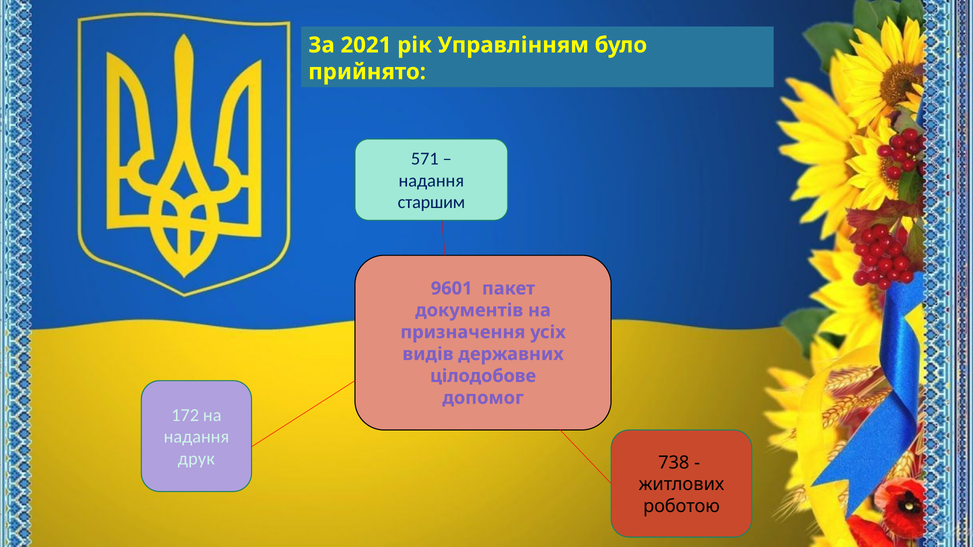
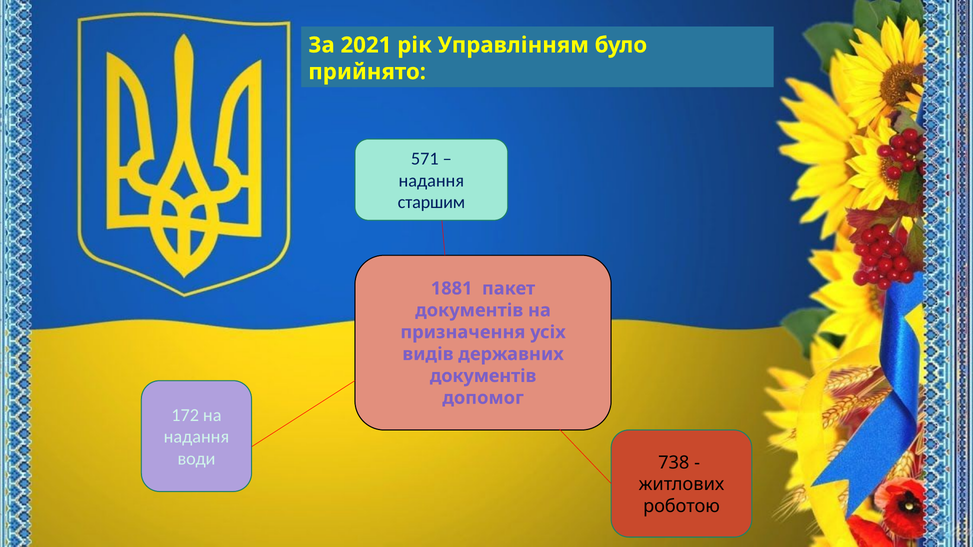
9601: 9601 -> 1881
цілодобове at (483, 376): цілодобове -> документів
друк: друк -> води
